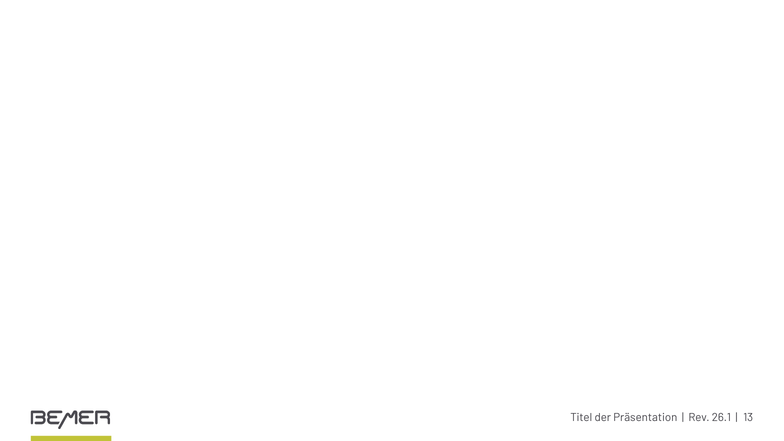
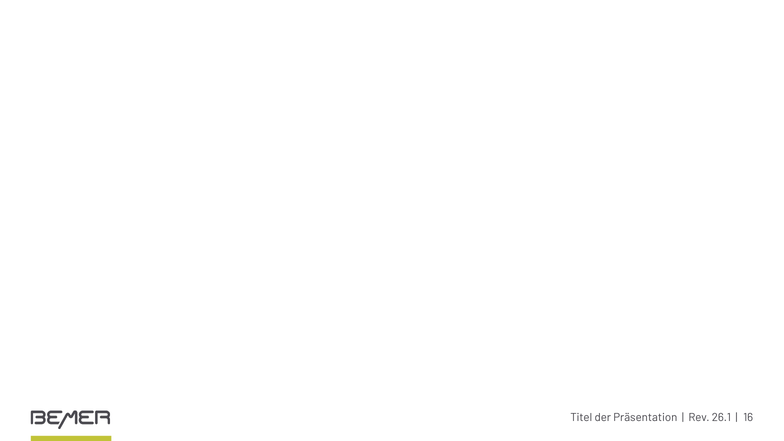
13: 13 -> 16
